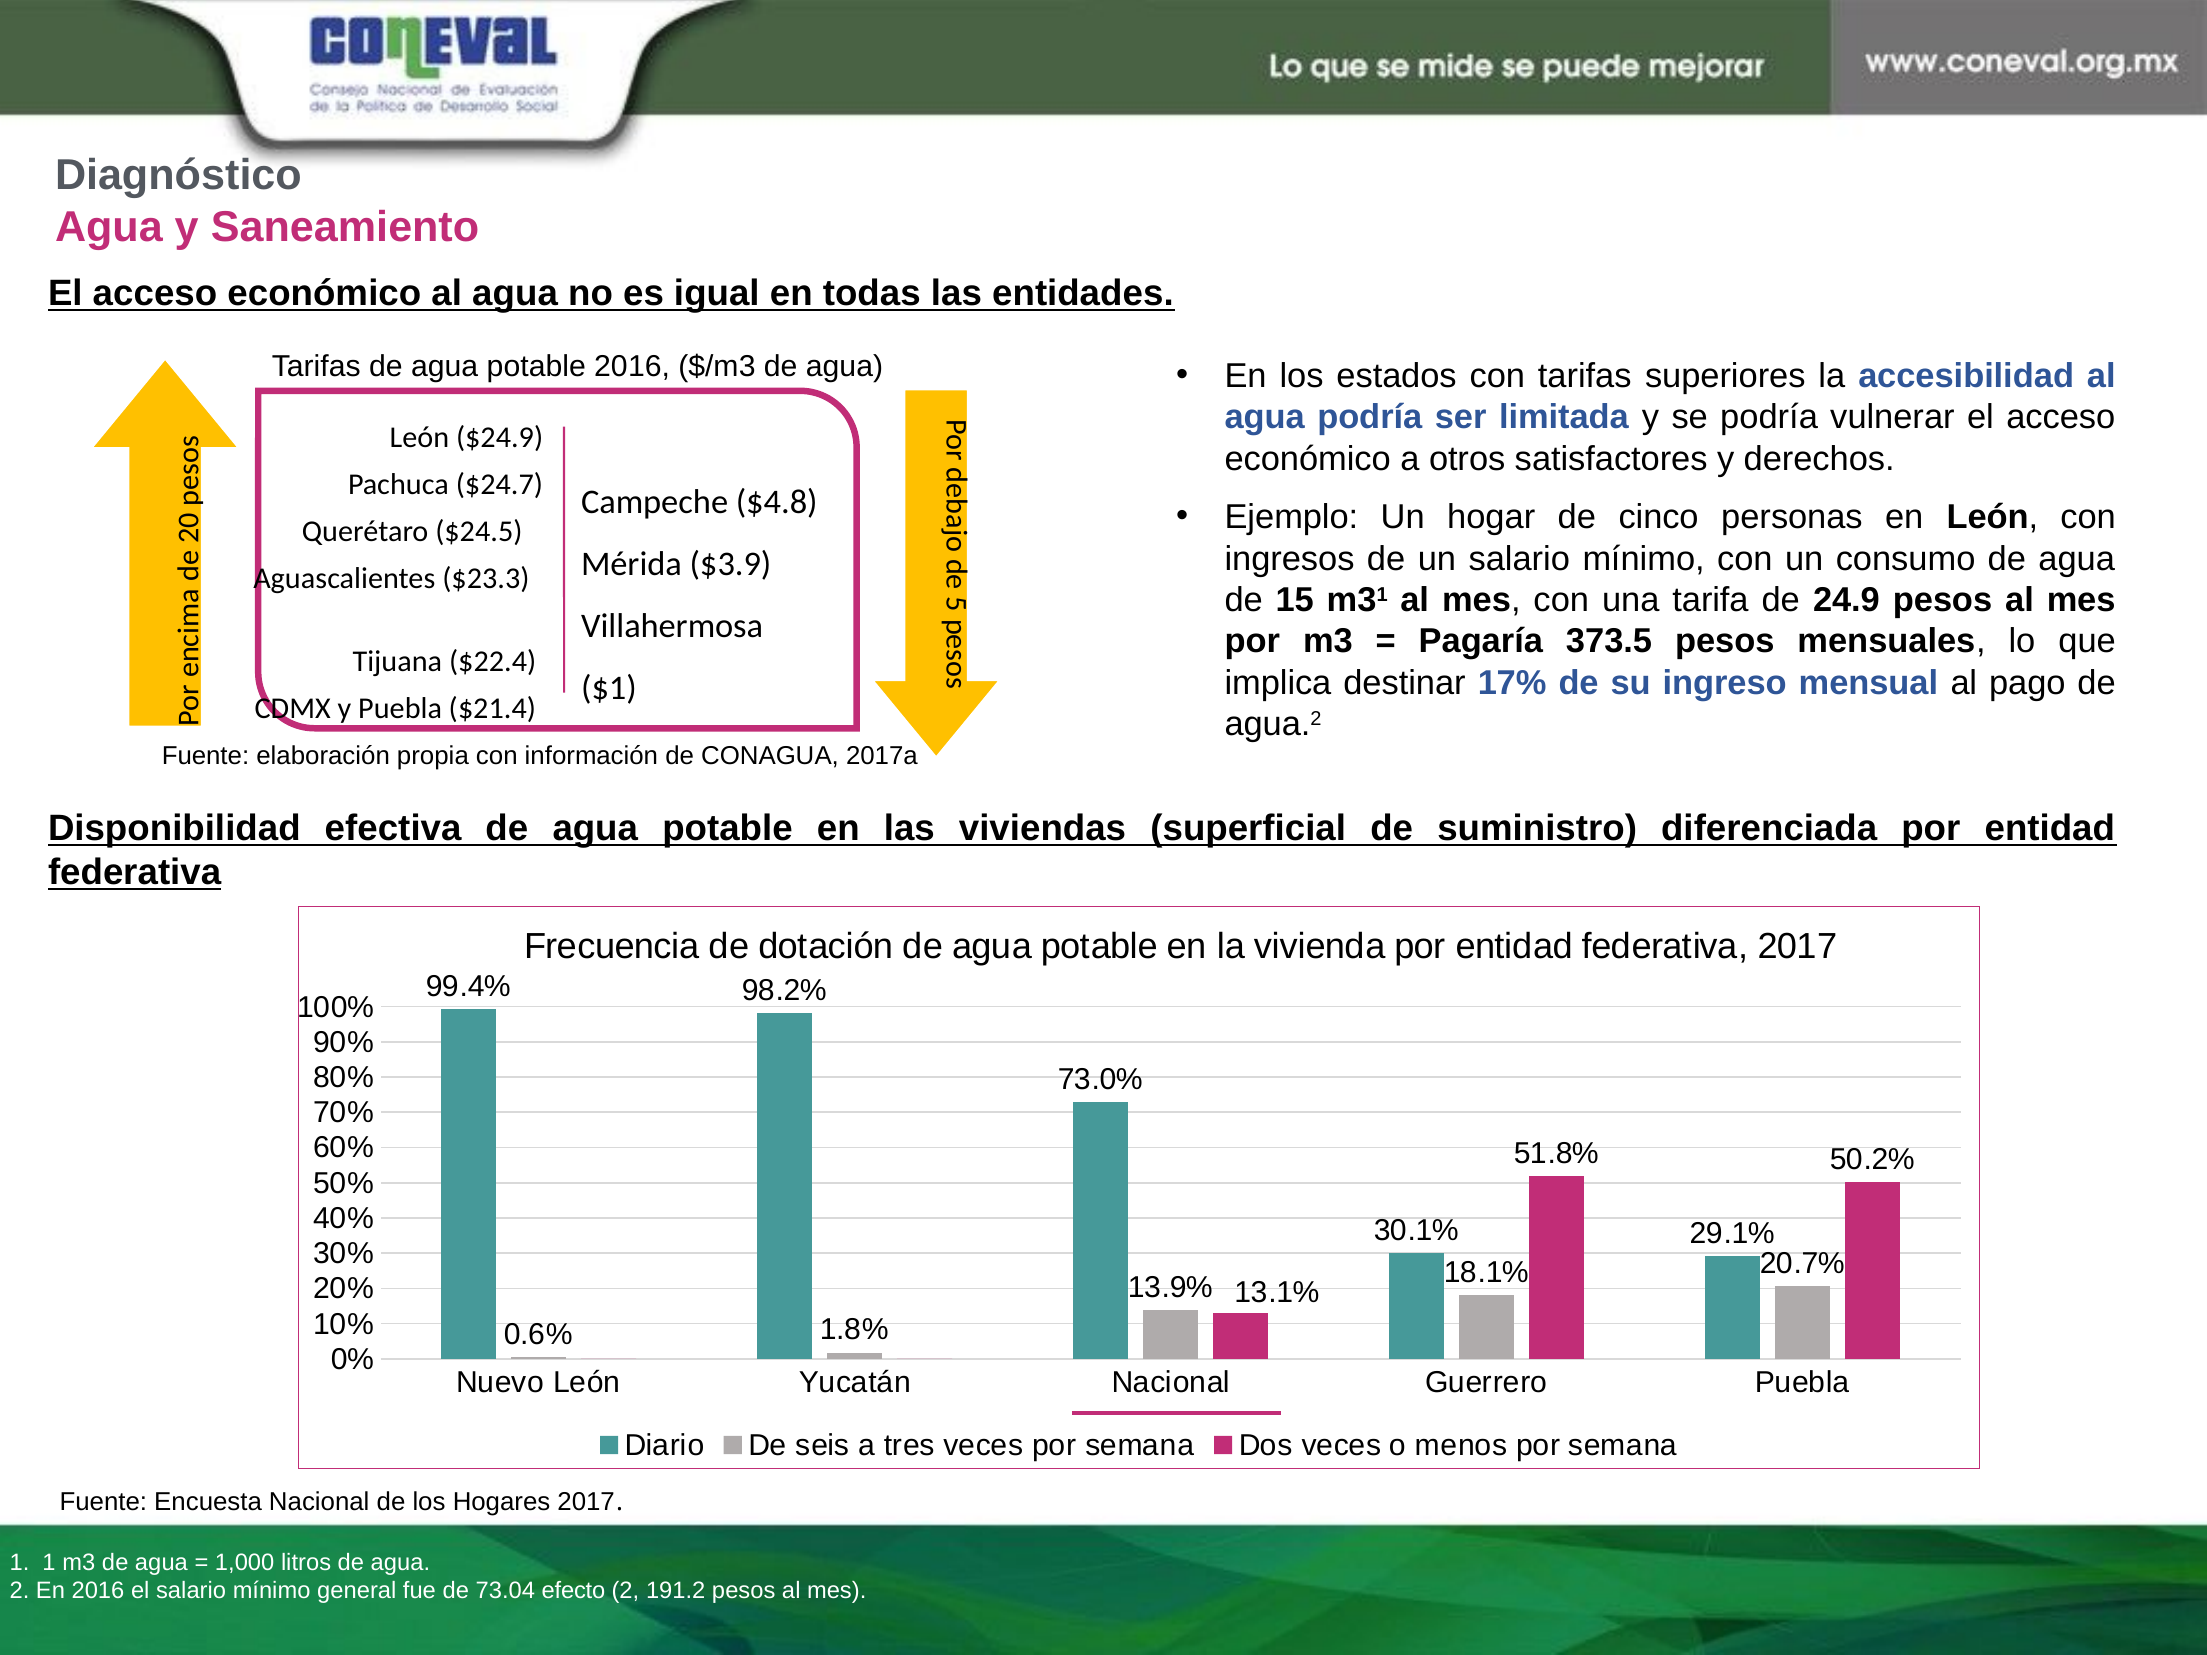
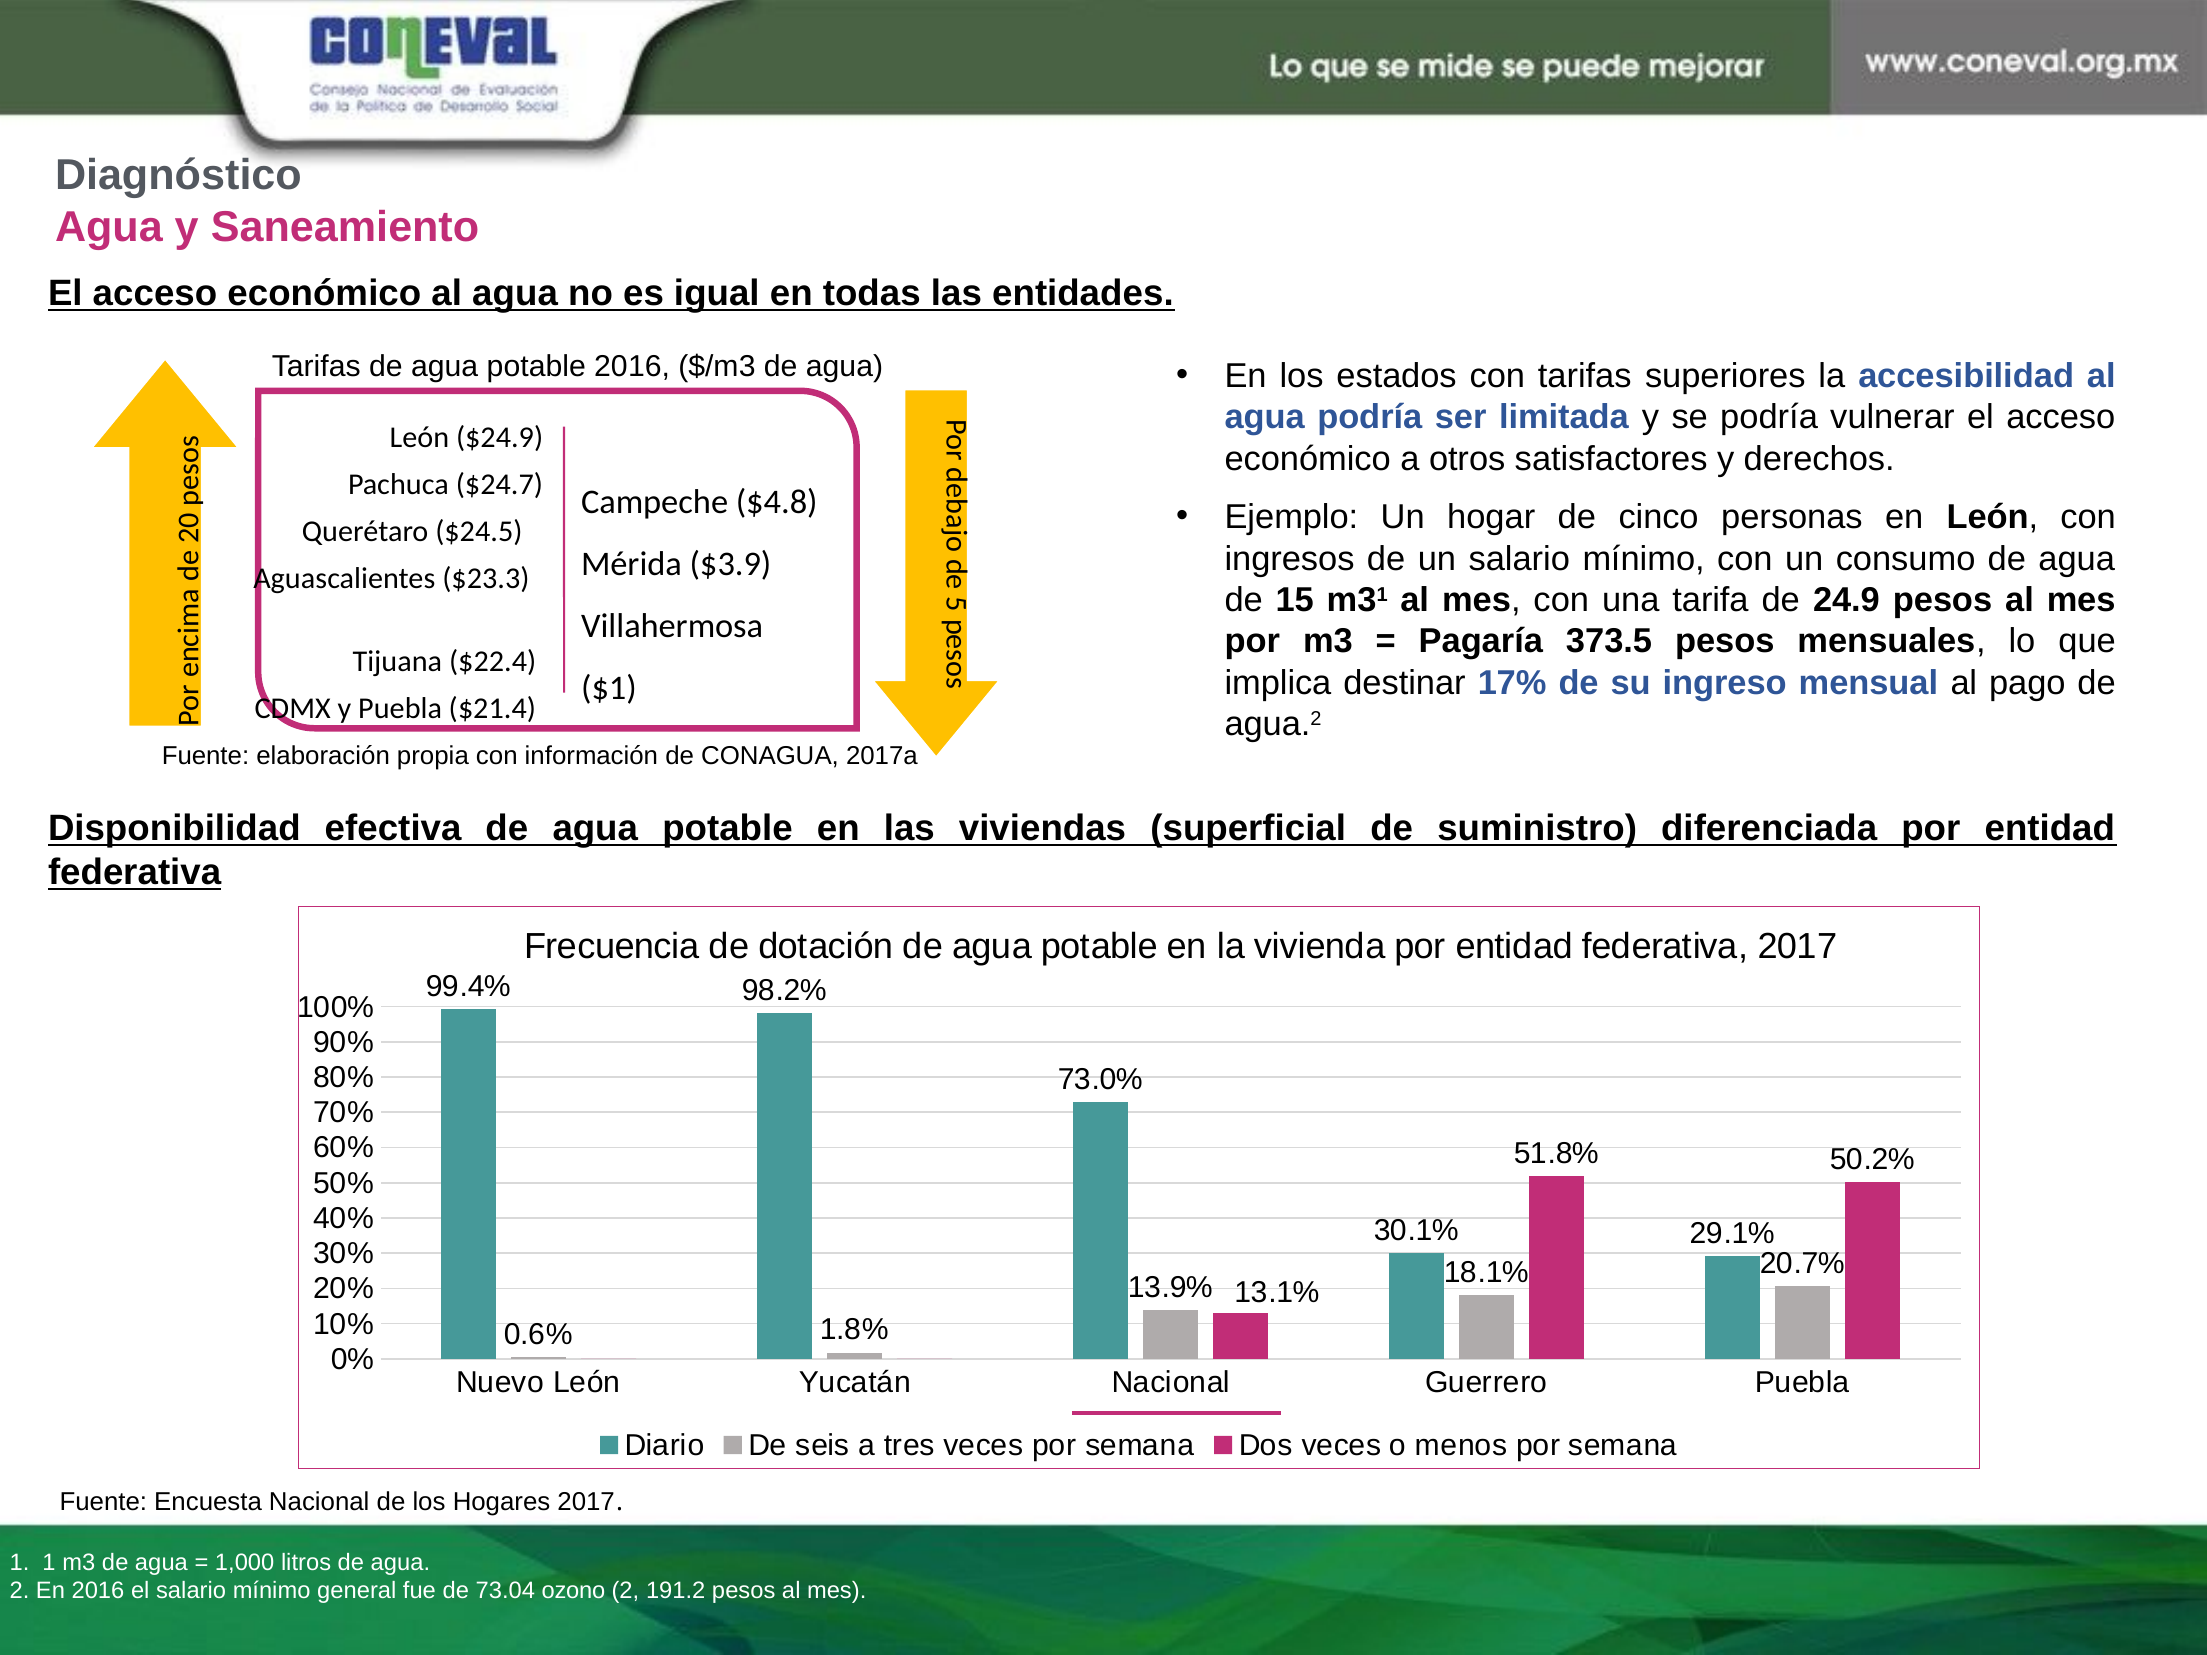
efecto: efecto -> ozono
